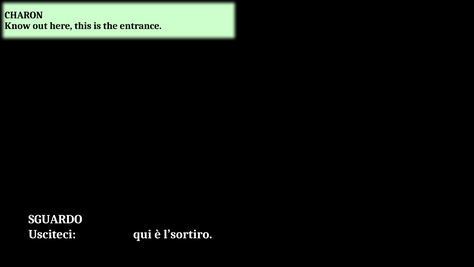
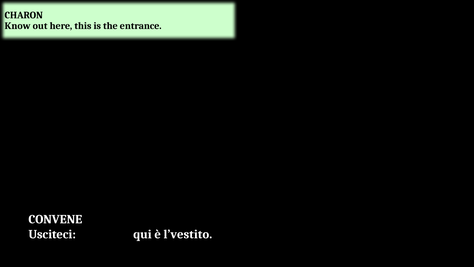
SGUARDO: SGUARDO -> CONVENE
l’sortiro: l’sortiro -> l’vestito
